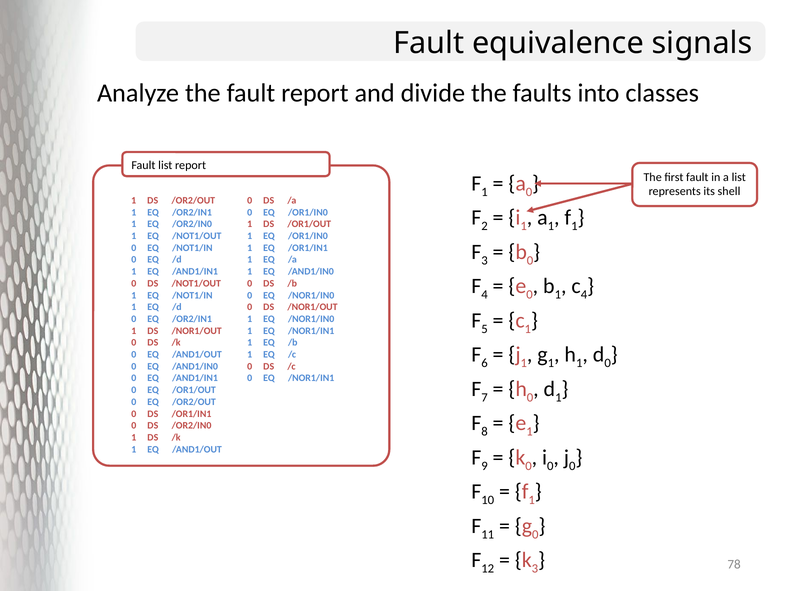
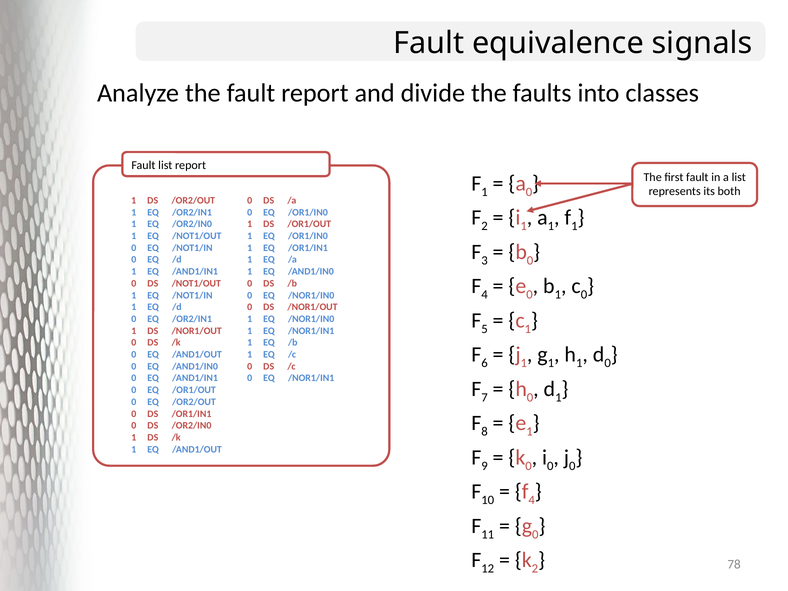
shell: shell -> both
4 at (584, 295): 4 -> 0
1 at (532, 500): 1 -> 4
3 at (535, 569): 3 -> 2
